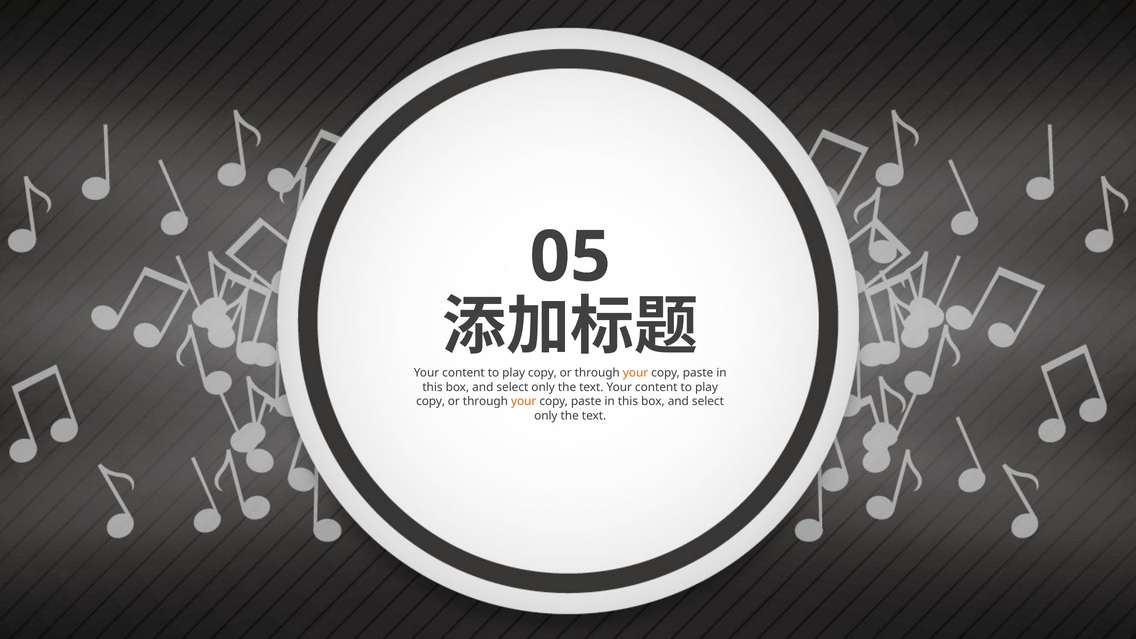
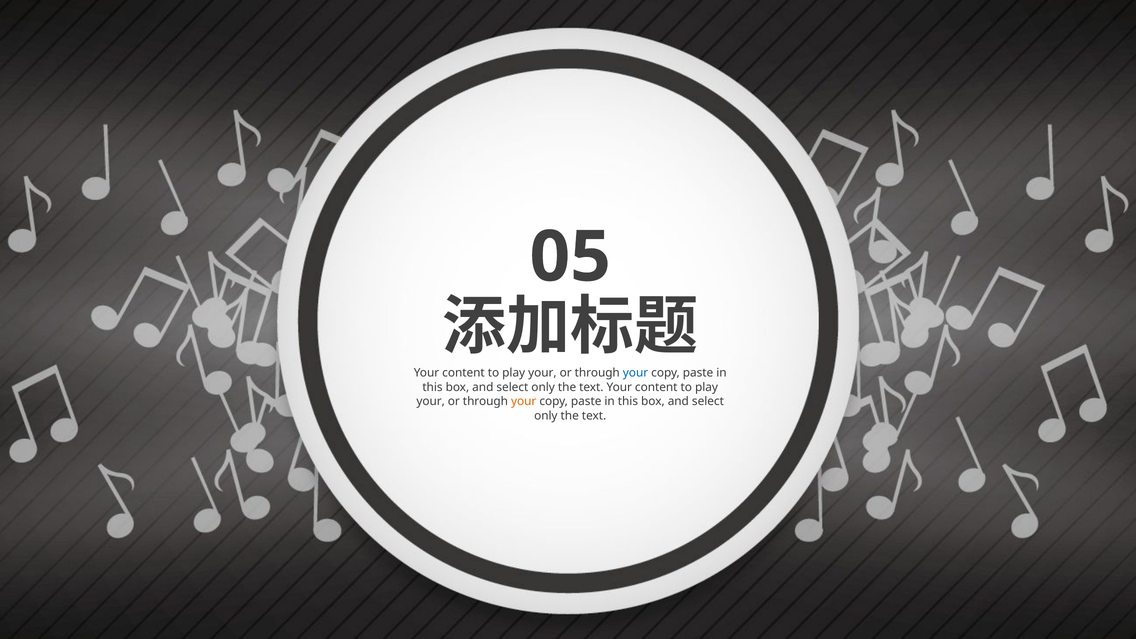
copy at (542, 373): copy -> your
your at (636, 373) colour: orange -> blue
copy at (431, 401): copy -> your
